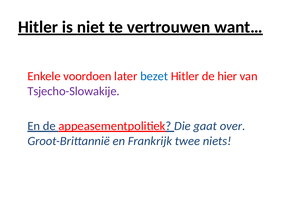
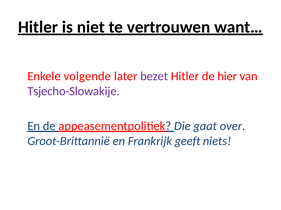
voordoen: voordoen -> volgende
bezet colour: blue -> purple
twee: twee -> geeft
